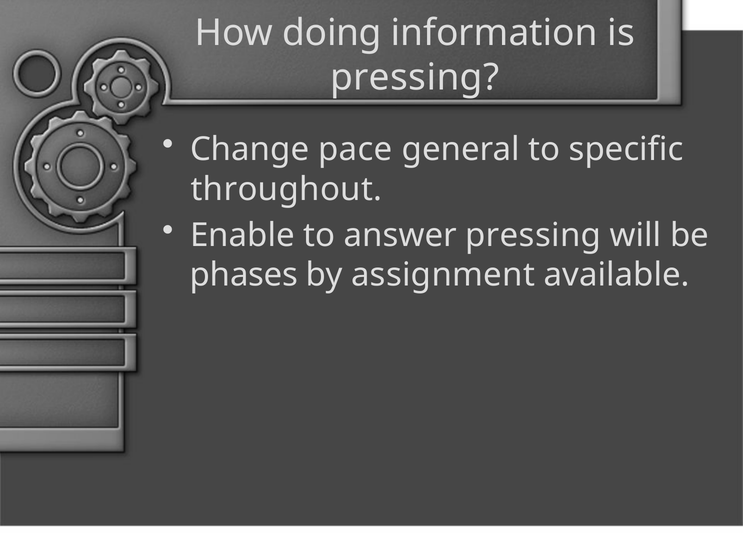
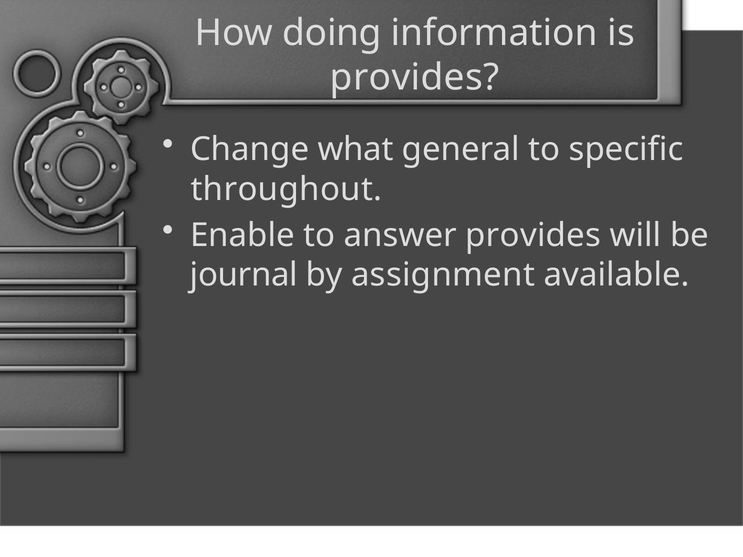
pressing at (415, 77): pressing -> provides
pace: pace -> what
answer pressing: pressing -> provides
phases: phases -> journal
